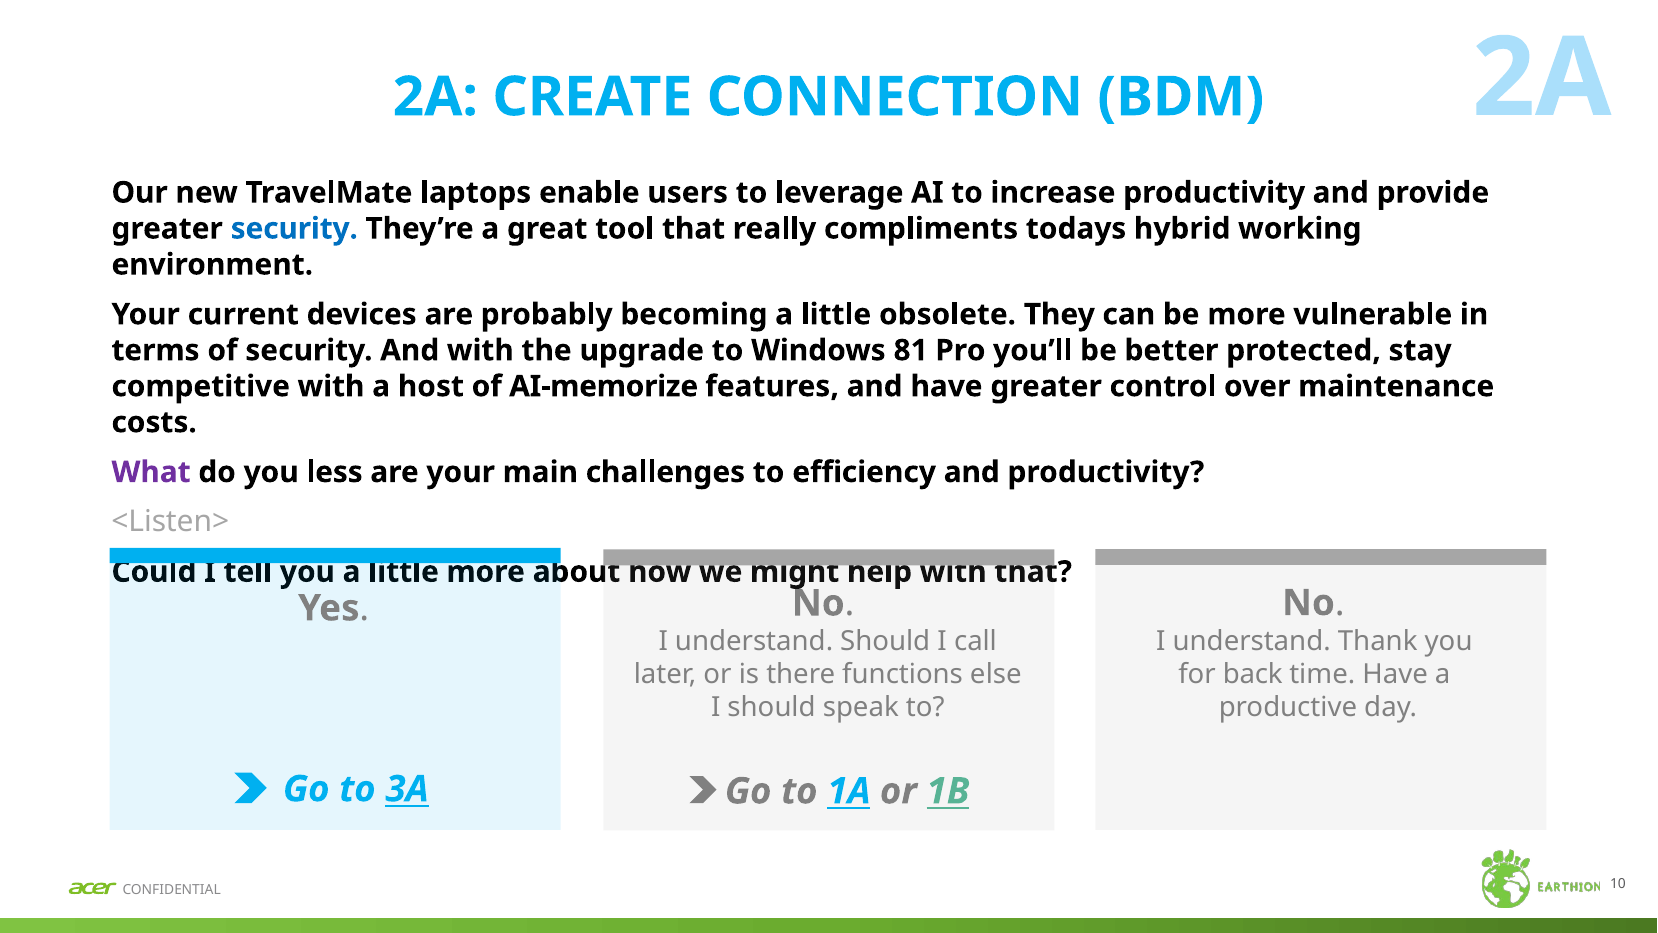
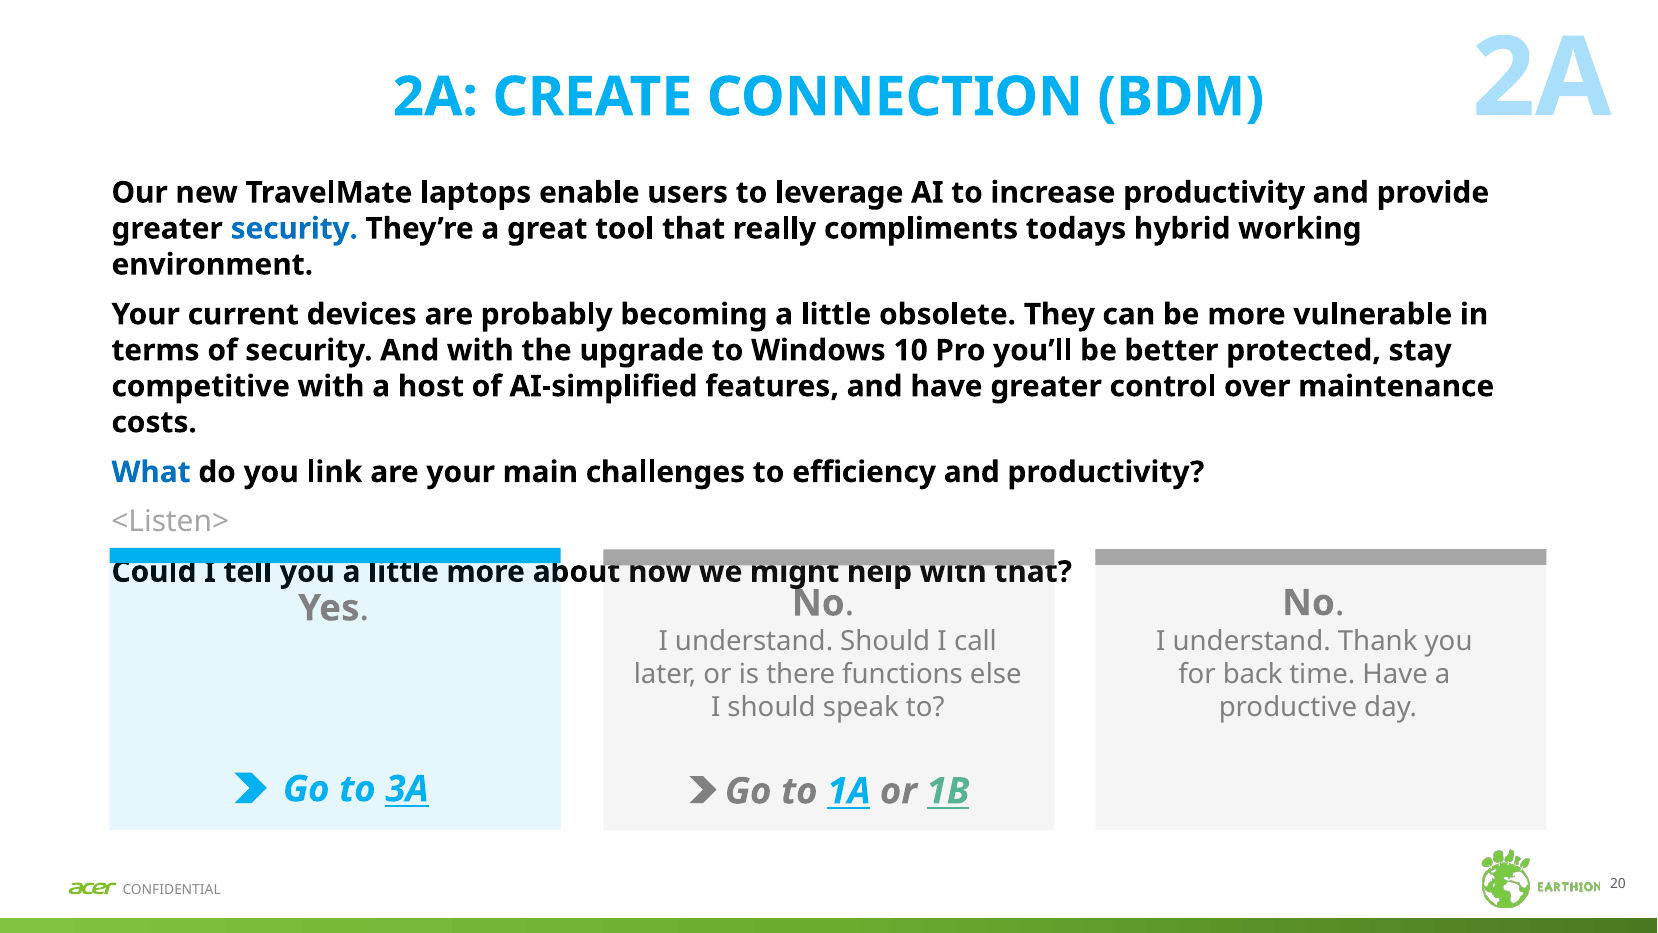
81: 81 -> 10
AI-memorize: AI-memorize -> AI-simplified
What colour: purple -> blue
less: less -> link
10: 10 -> 20
